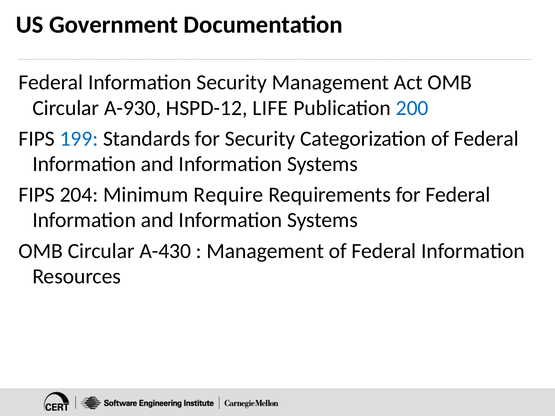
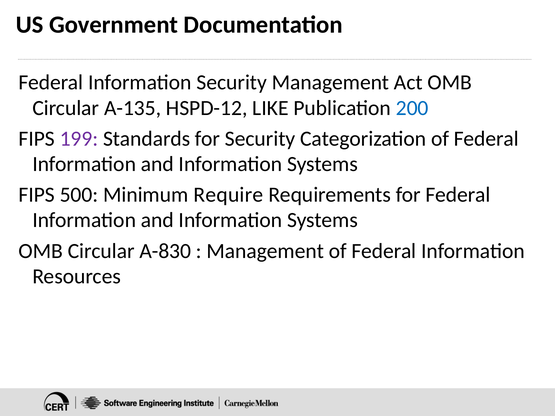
A-930: A-930 -> A-135
LIFE: LIFE -> LIKE
199 colour: blue -> purple
204: 204 -> 500
A-430: A-430 -> A-830
